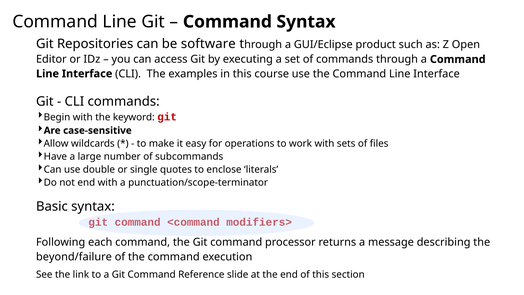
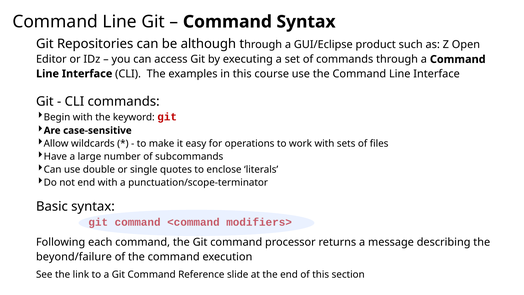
software: software -> although
